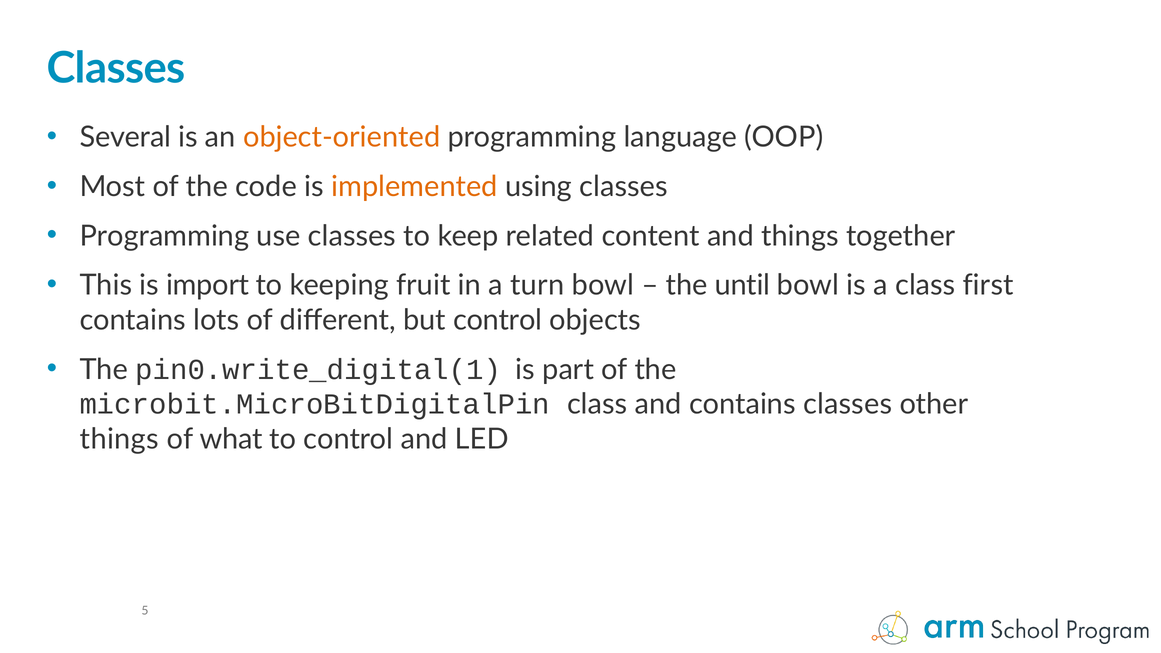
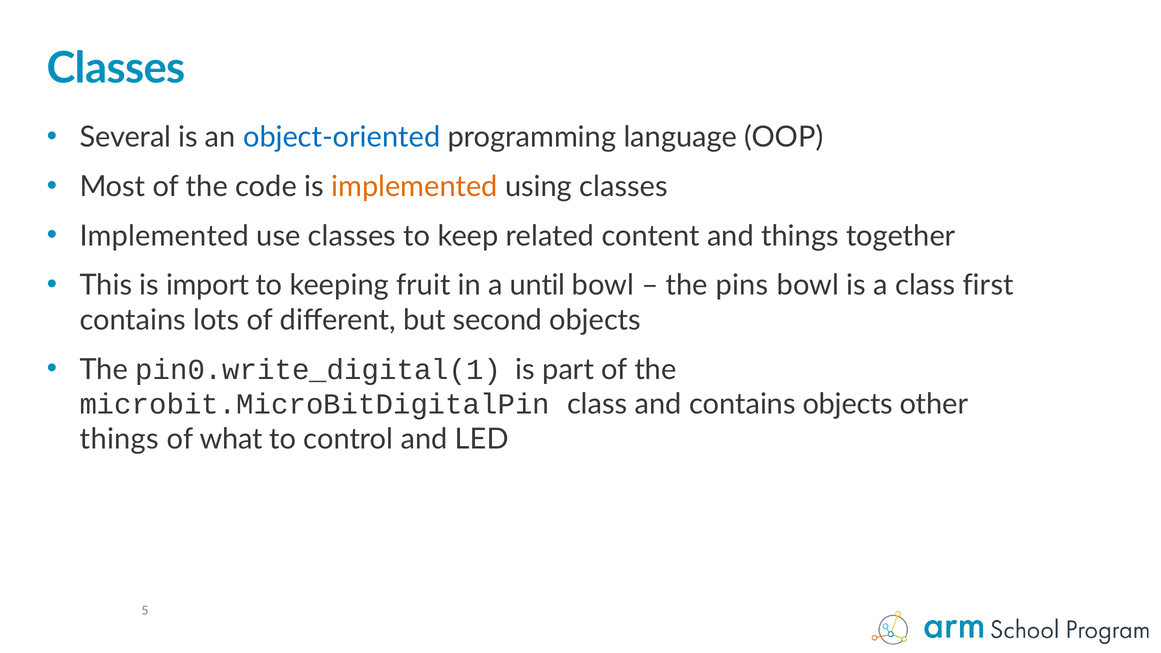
object-oriented colour: orange -> blue
Programming at (164, 236): Programming -> Implemented
turn: turn -> until
until: until -> pins
but control: control -> second
contains classes: classes -> objects
